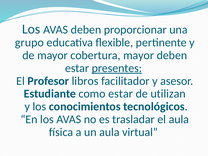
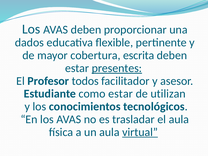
grupo: grupo -> dados
cobertura mayor: mayor -> escrita
libros: libros -> todos
virtual underline: none -> present
